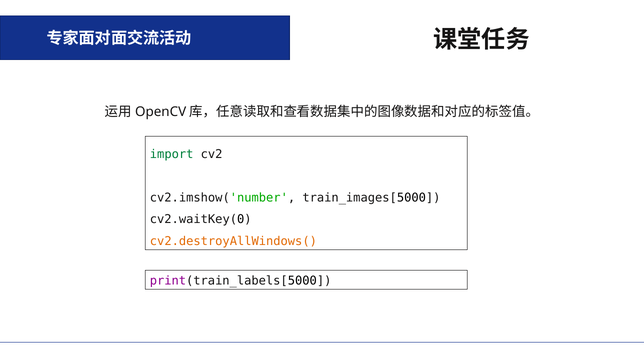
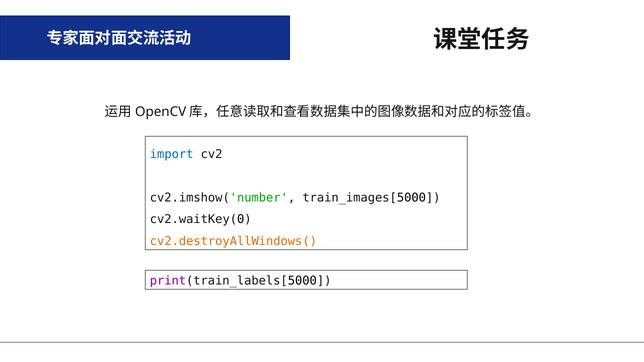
import colour: green -> blue
